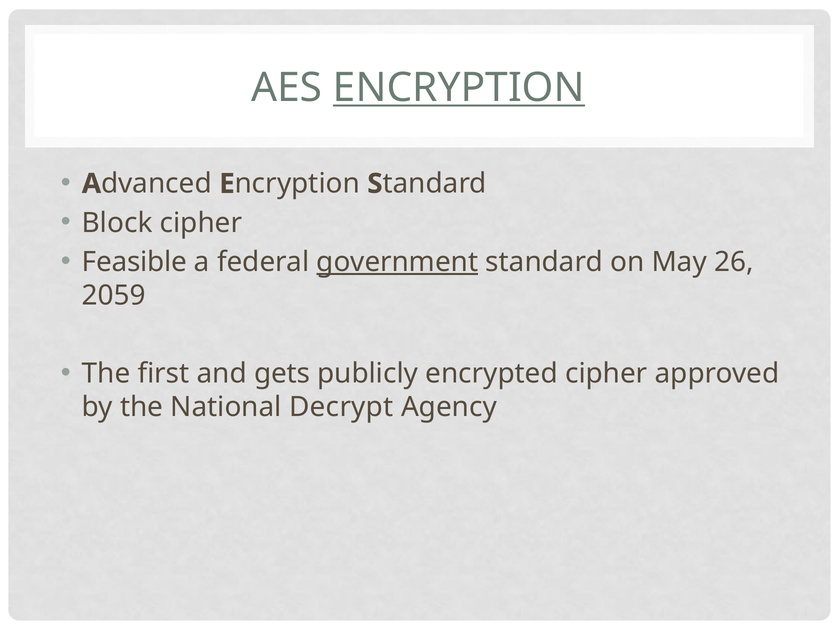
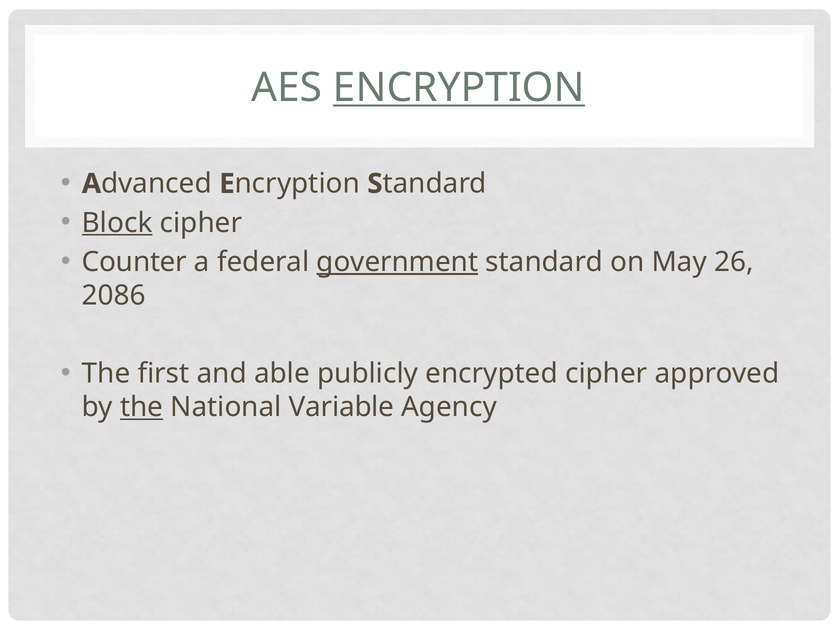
Block underline: none -> present
Feasible: Feasible -> Counter
2059: 2059 -> 2086
gets: gets -> able
the at (142, 407) underline: none -> present
Decrypt: Decrypt -> Variable
